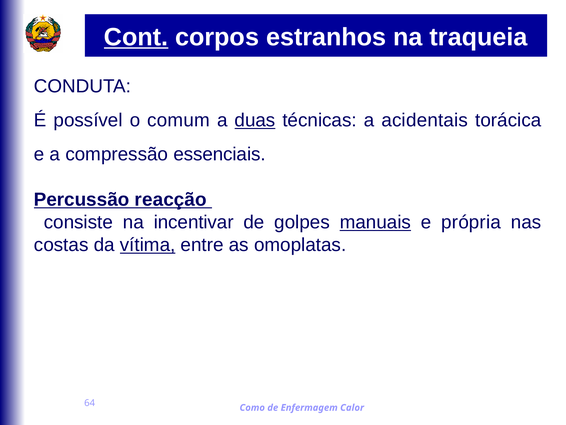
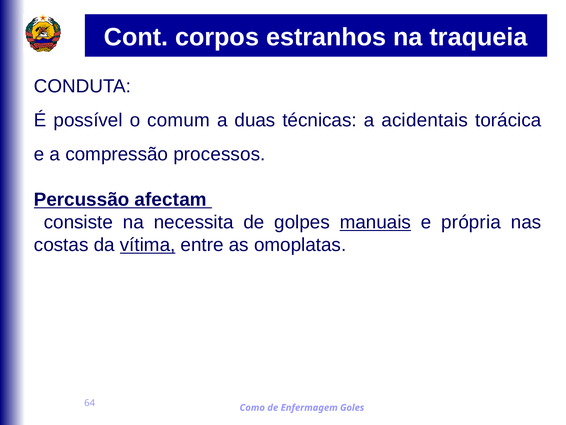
Cont underline: present -> none
duas underline: present -> none
essenciais: essenciais -> processos
reacção: reacção -> afectam
incentivar: incentivar -> necessita
Calor: Calor -> Goles
